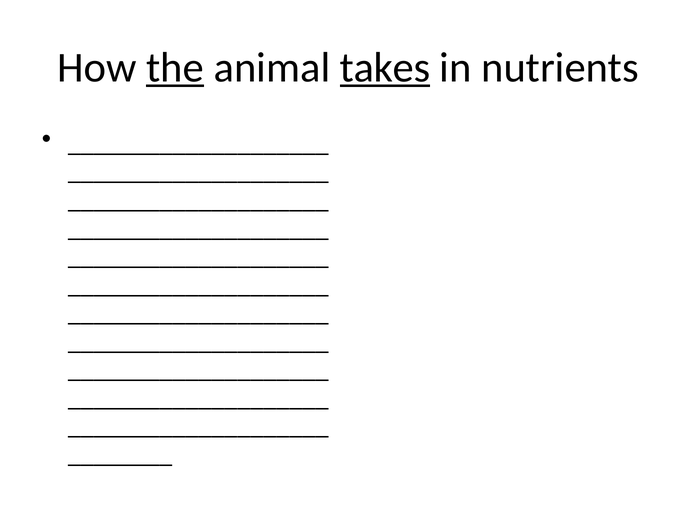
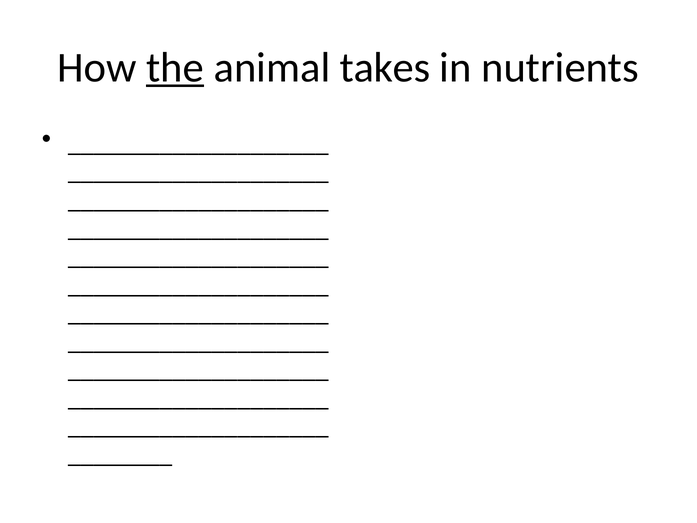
takes underline: present -> none
